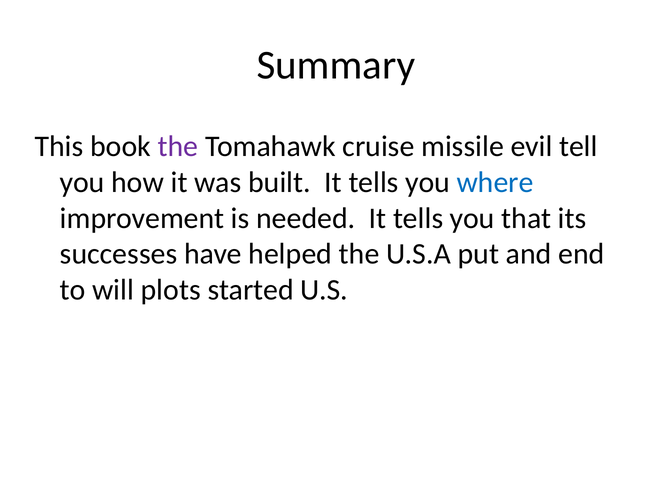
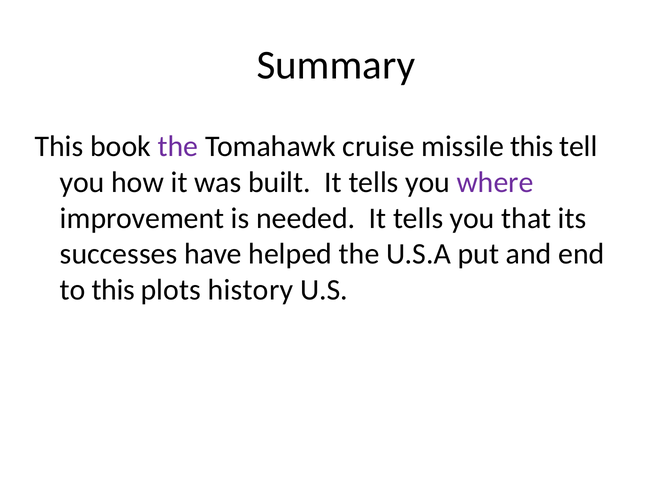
missile evil: evil -> this
where colour: blue -> purple
to will: will -> this
started: started -> history
